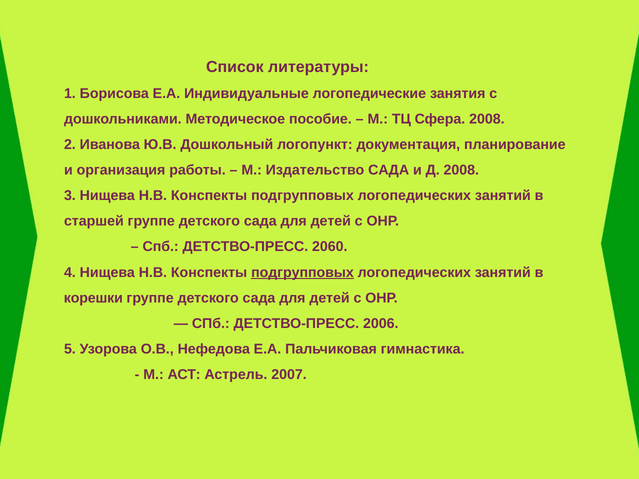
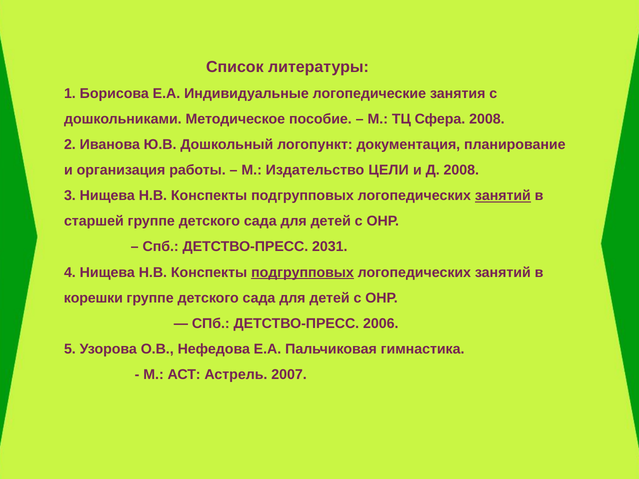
Издательство САДА: САДА -> ЦЕЛИ
занятий at (503, 196) underline: none -> present
2060: 2060 -> 2031
